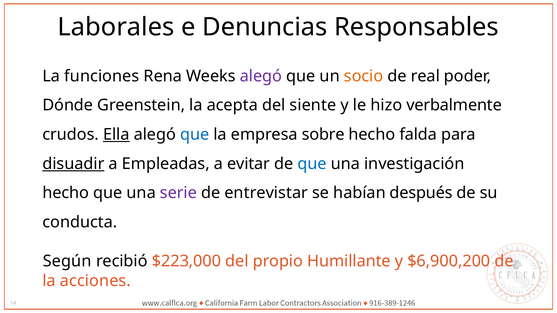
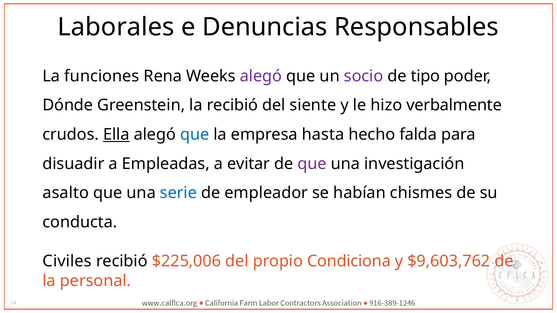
socio colour: orange -> purple
real: real -> tipo
la acepta: acepta -> recibió
sobre: sobre -> hasta
disuadir underline: present -> none
que at (312, 164) colour: blue -> purple
hecho at (66, 193): hecho -> asalto
serie colour: purple -> blue
entrevistar: entrevistar -> empleador
después: después -> chismes
Según: Según -> Civiles
$223,000: $223,000 -> $225,006
Humillante: Humillante -> Condiciona
$6,900,200: $6,900,200 -> $9,603,762
acciones: acciones -> personal
